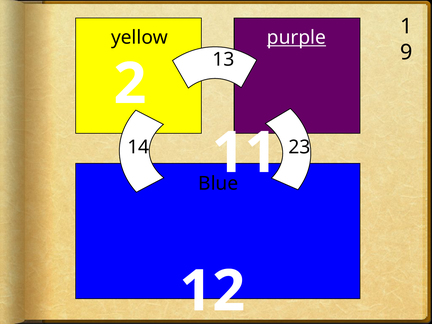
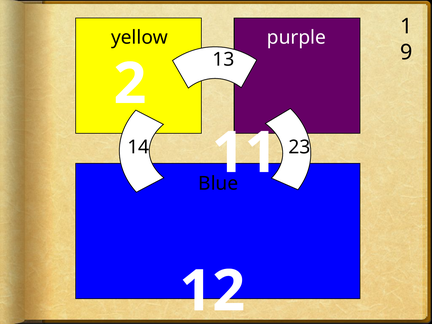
purple underline: present -> none
